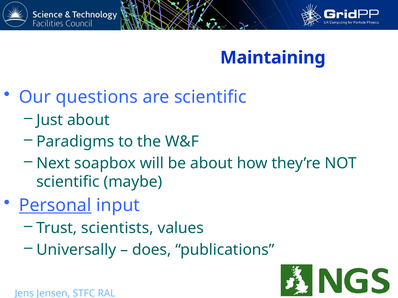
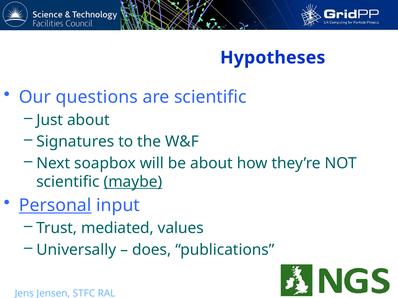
Maintaining: Maintaining -> Hypotheses
Paradigms: Paradigms -> Signatures
maybe underline: none -> present
scientists: scientists -> mediated
